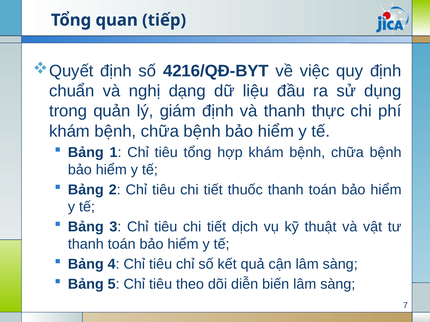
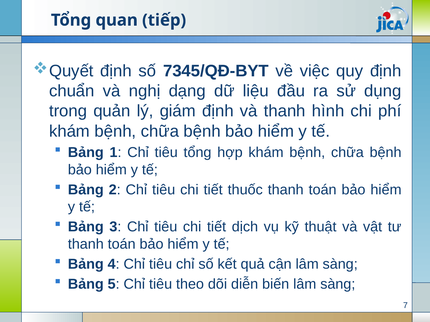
4216/QĐ-BYT: 4216/QĐ-BYT -> 7345/QĐ-BYT
thực: thực -> hình
